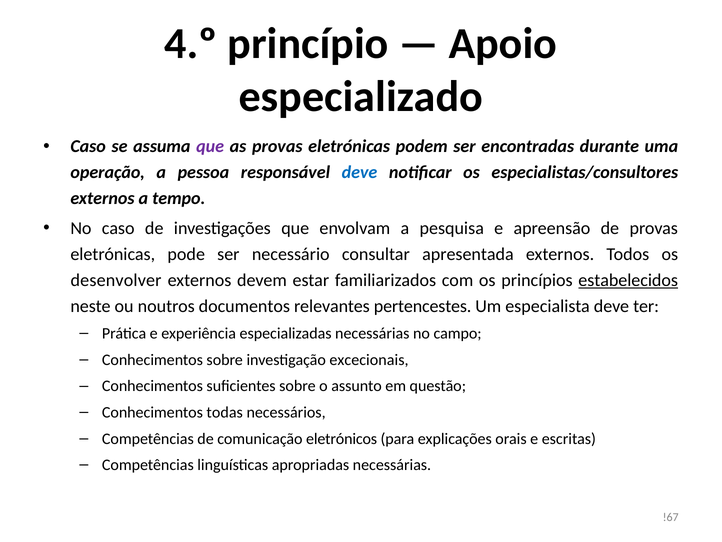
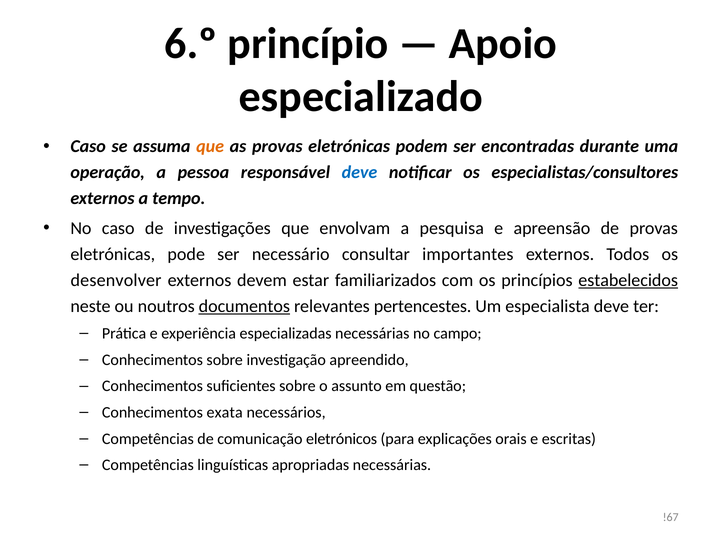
4.º: 4.º -> 6.º
que at (210, 146) colour: purple -> orange
apresentada: apresentada -> importantes
documentos underline: none -> present
excecionais: excecionais -> apreendido
todas: todas -> exata
